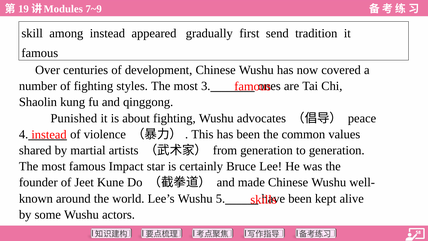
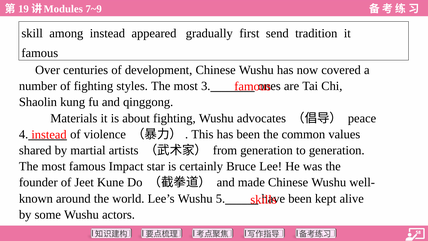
Punished: Punished -> Materials
